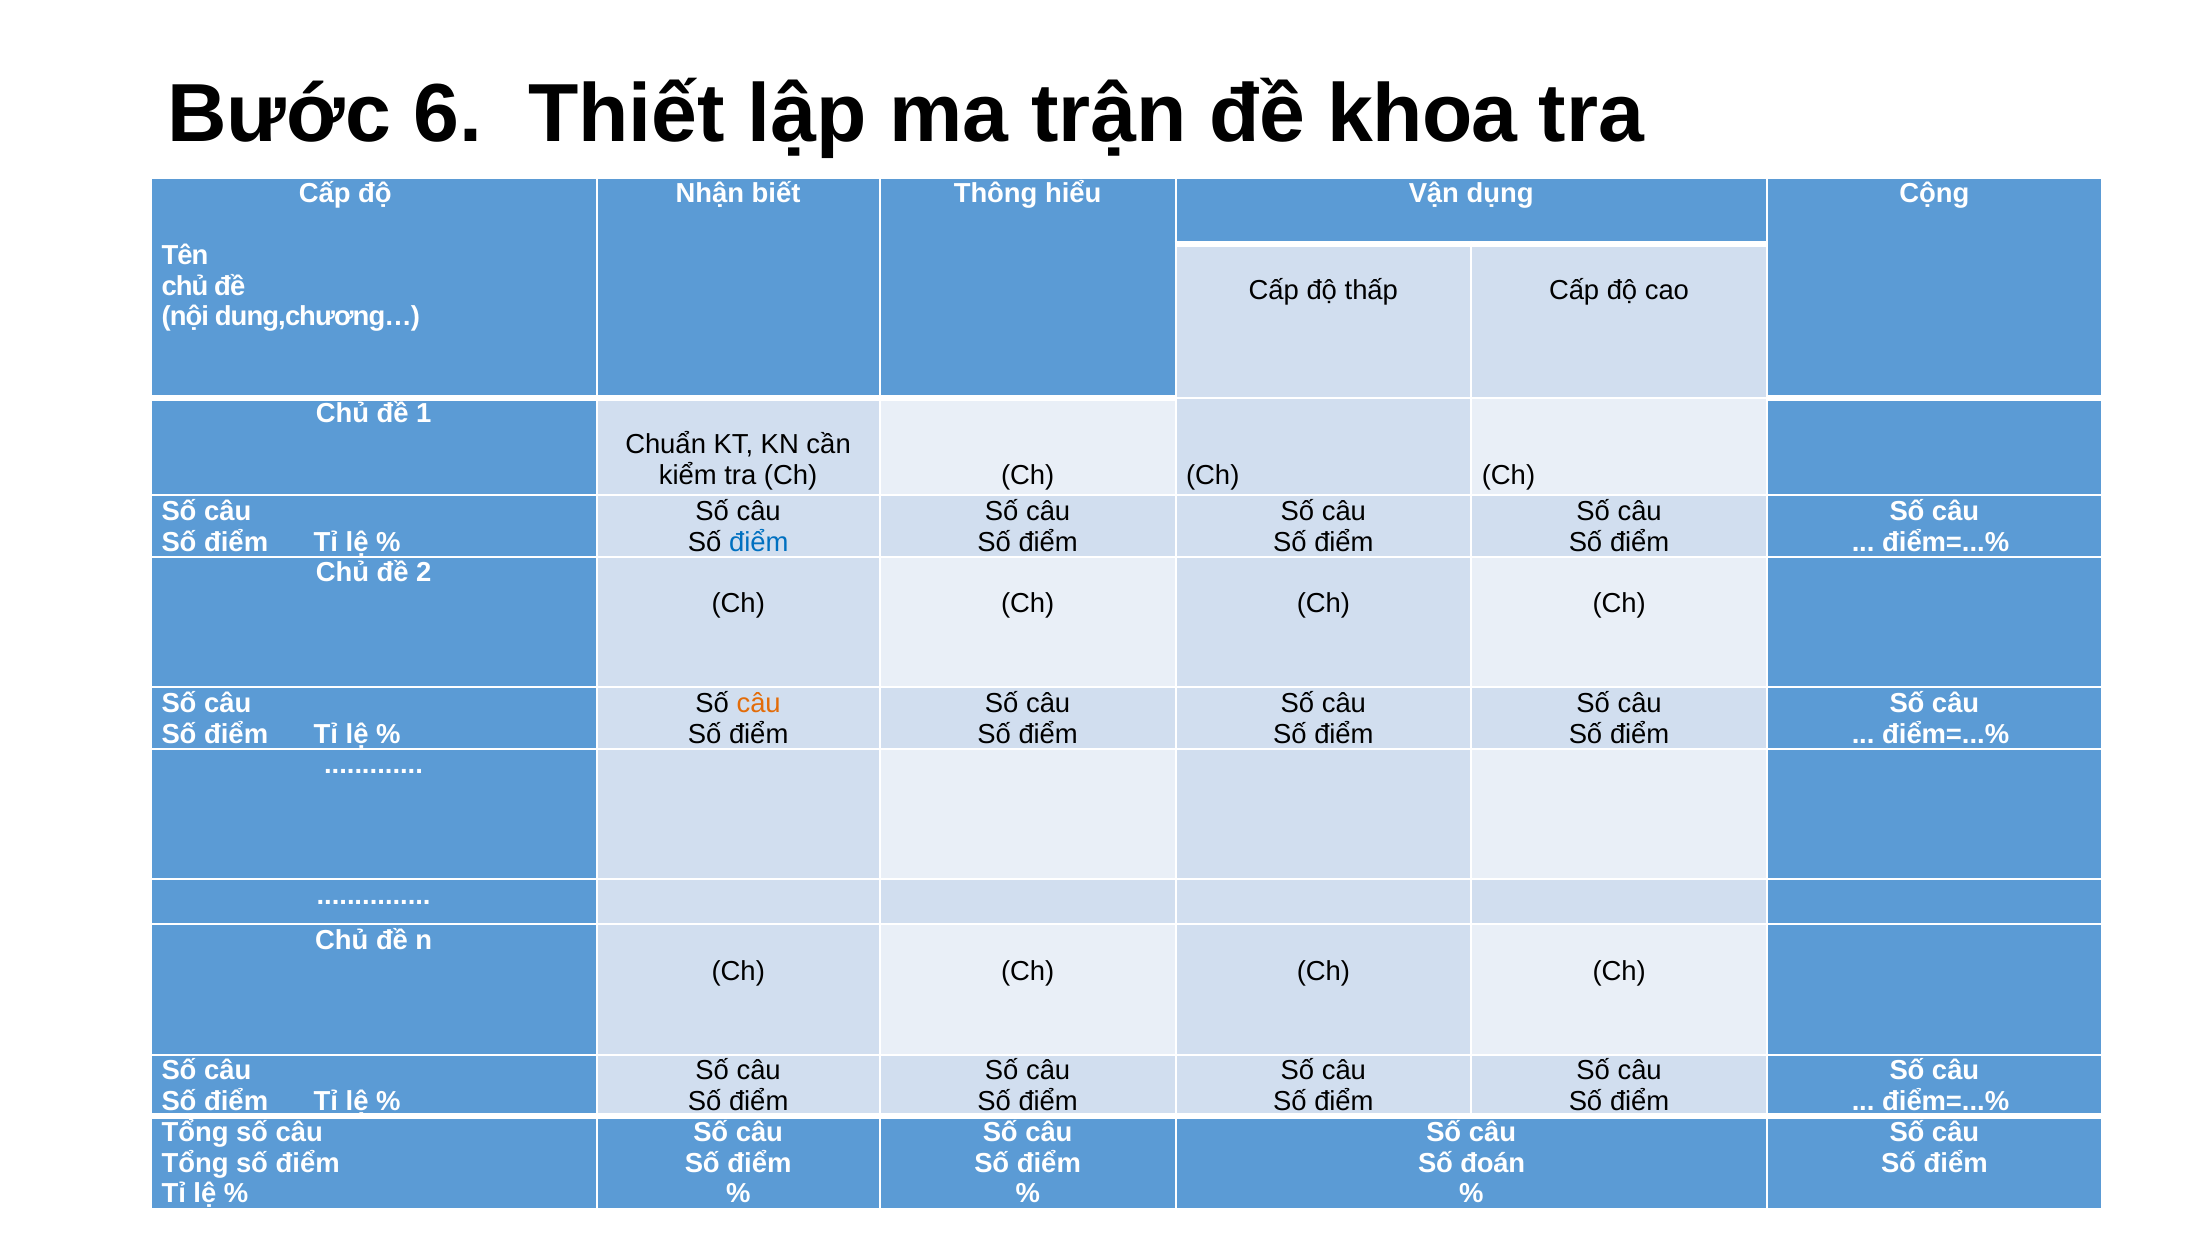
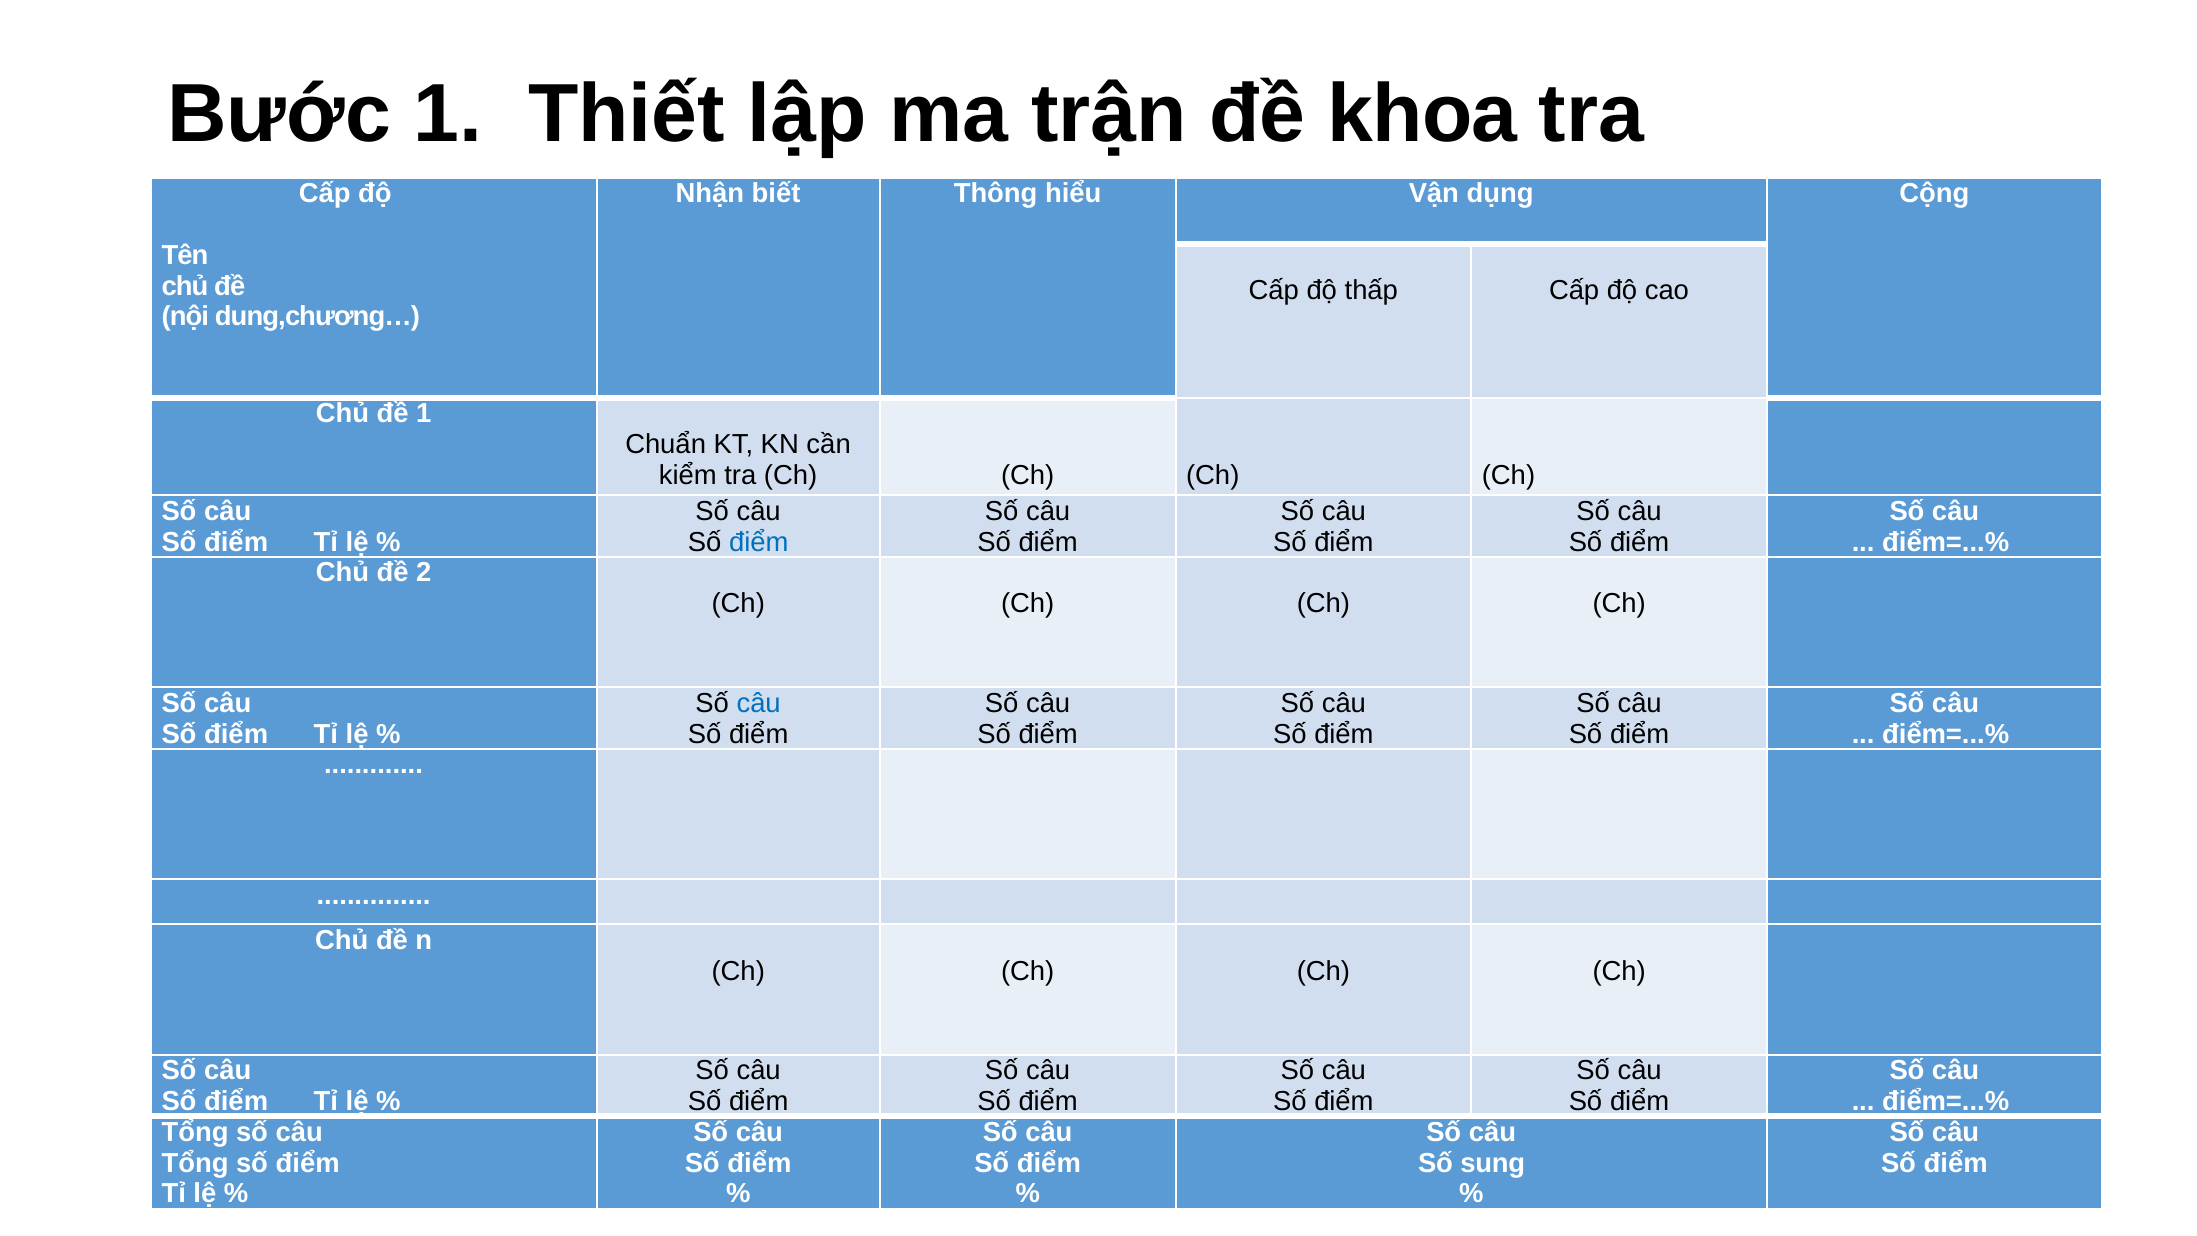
Bước 6: 6 -> 1
câu at (759, 703) colour: orange -> blue
đoán: đoán -> sung
